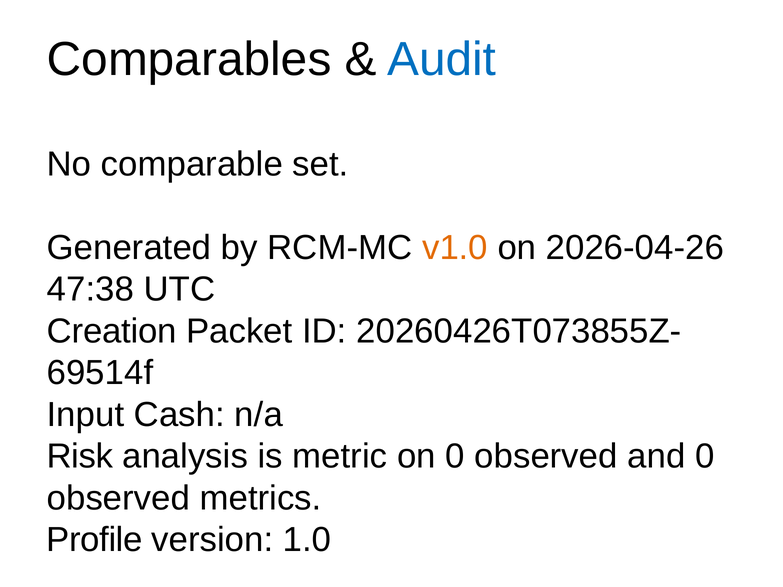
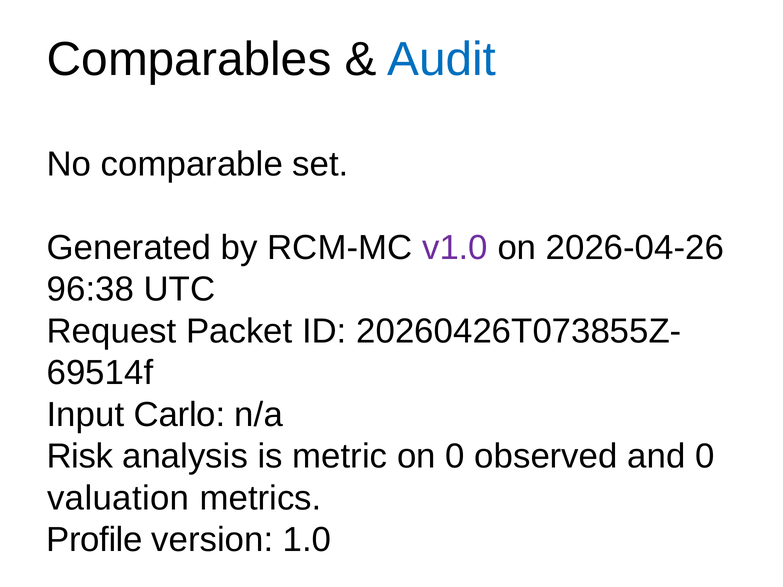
v1.0 colour: orange -> purple
47:38: 47:38 -> 96:38
Creation: Creation -> Request
Cash: Cash -> Carlo
observed at (118, 498): observed -> valuation
